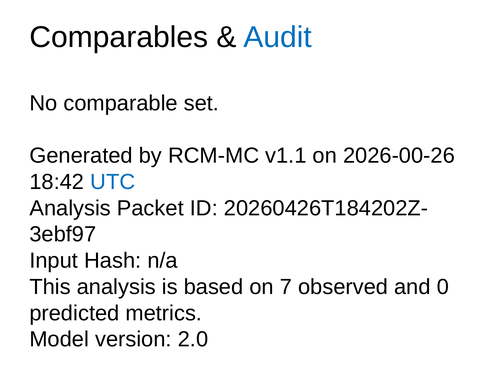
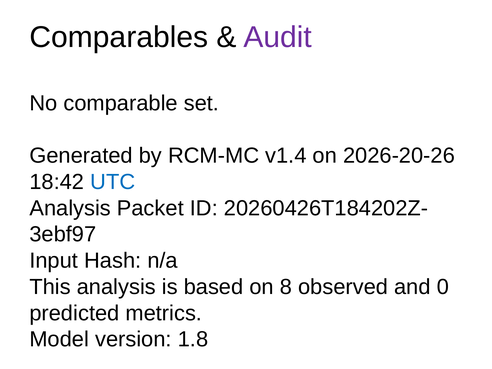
Audit colour: blue -> purple
v1.1: v1.1 -> v1.4
2026-00-26: 2026-00-26 -> 2026-20-26
7: 7 -> 8
2.0: 2.0 -> 1.8
